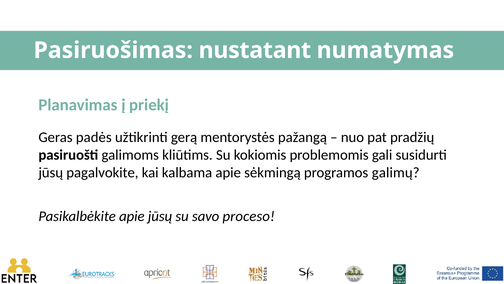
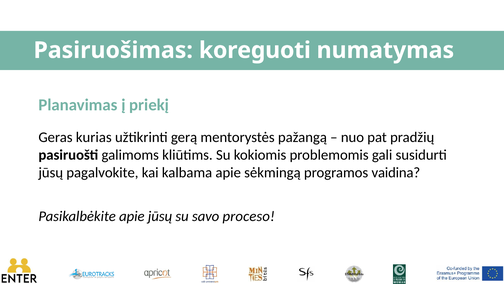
nustatant: nustatant -> koreguoti
padės: padės -> kurias
galimų: galimų -> vaidina
